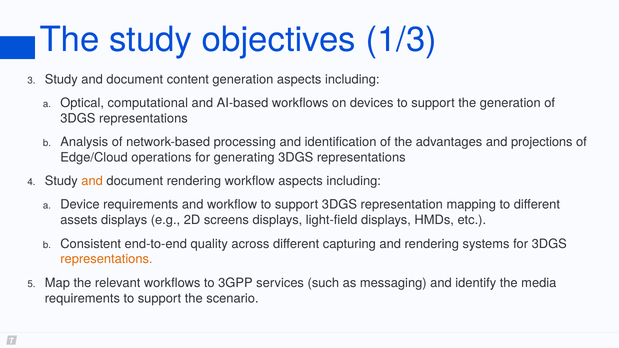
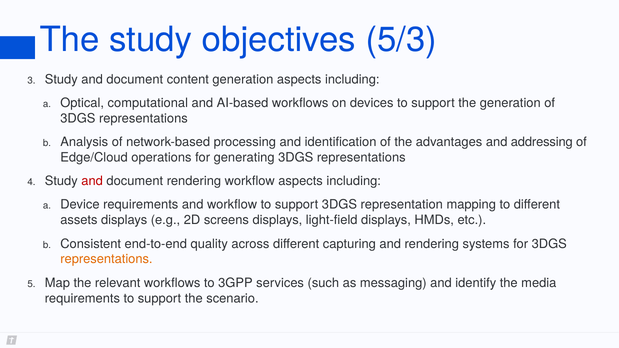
1/3: 1/3 -> 5/3
projections: projections -> addressing
and at (92, 181) colour: orange -> red
